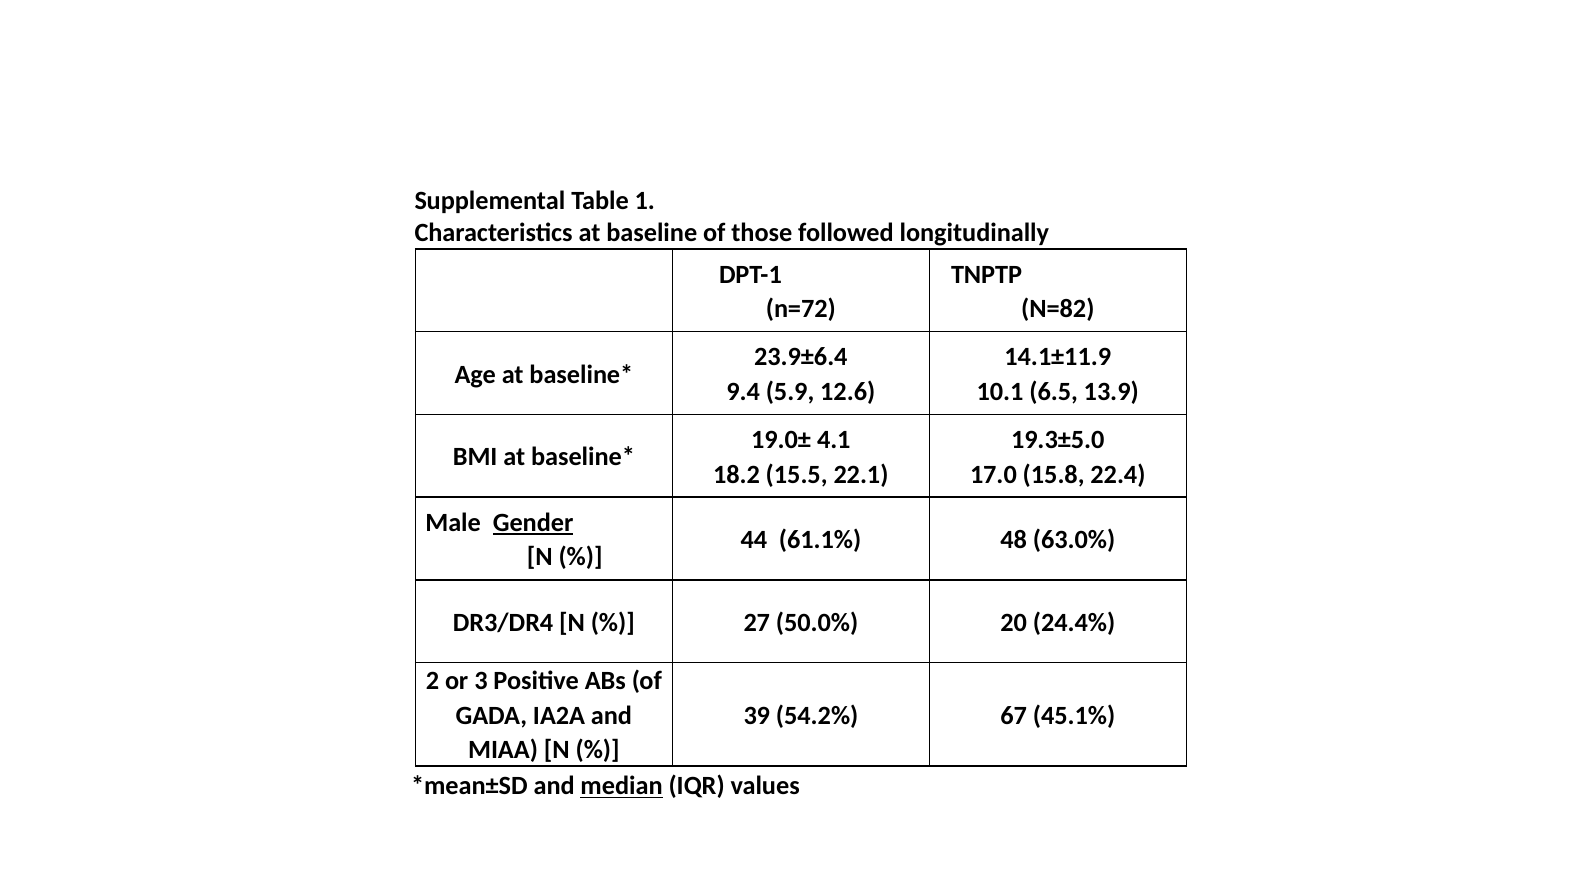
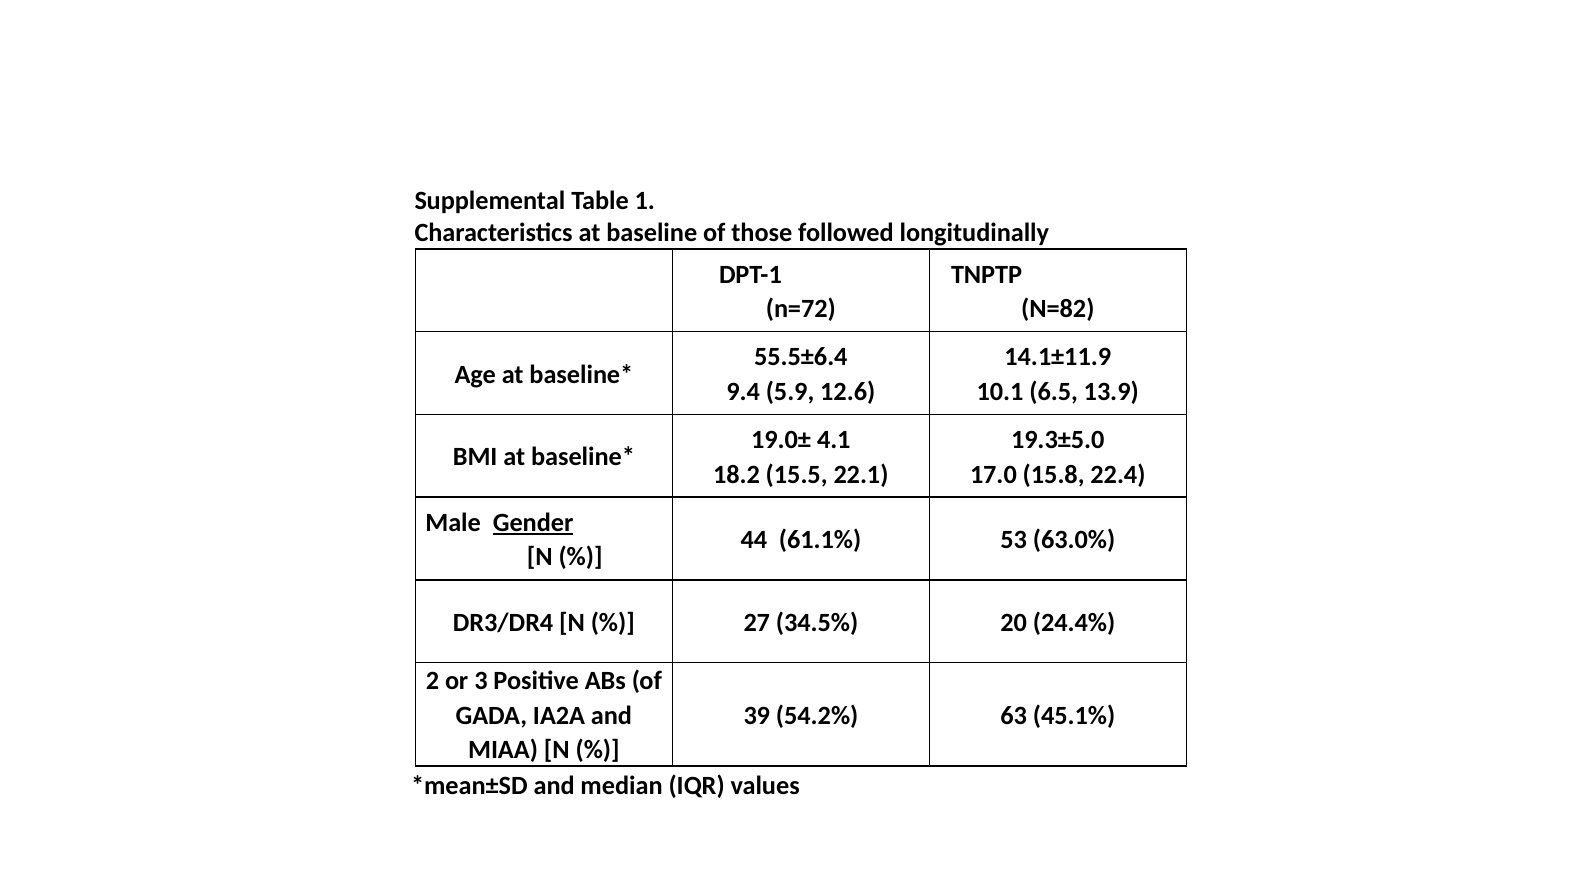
23.9±6.4: 23.9±6.4 -> 55.5±6.4
48: 48 -> 53
50.0%: 50.0% -> 34.5%
67: 67 -> 63
median underline: present -> none
